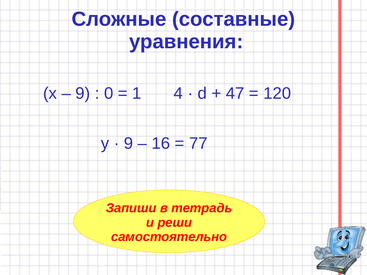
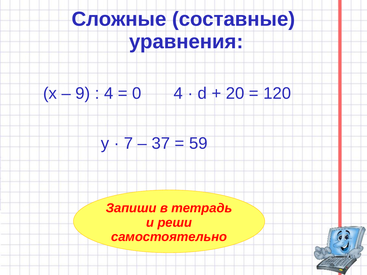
0 at (109, 94): 0 -> 4
1: 1 -> 0
47: 47 -> 20
9 at (129, 143): 9 -> 7
16: 16 -> 37
77: 77 -> 59
